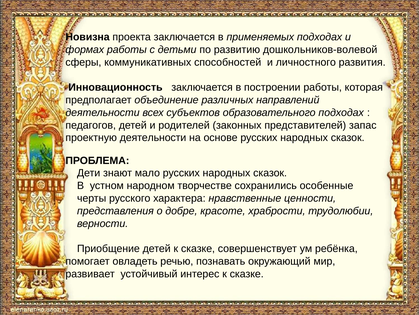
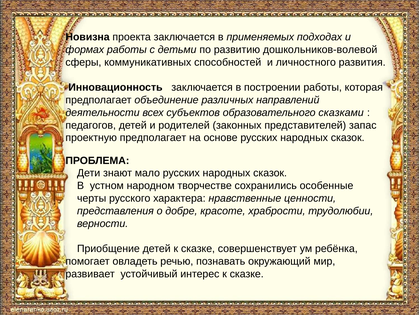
образовательного подходах: подходах -> сказками
проектную деятельности: деятельности -> предполагает
